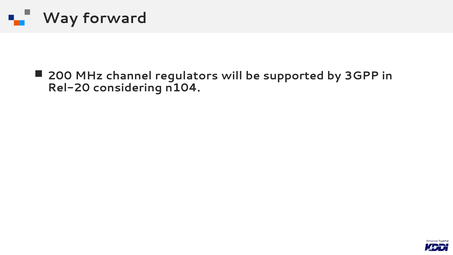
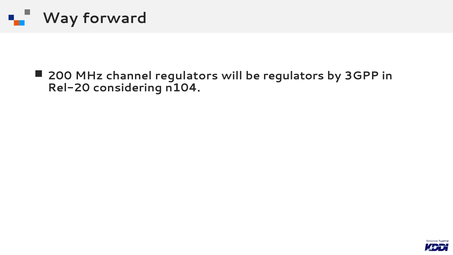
be supported: supported -> regulators
